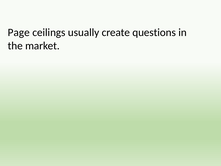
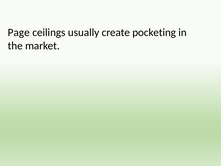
questions: questions -> pocketing
